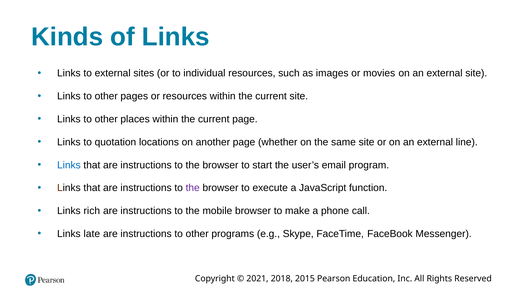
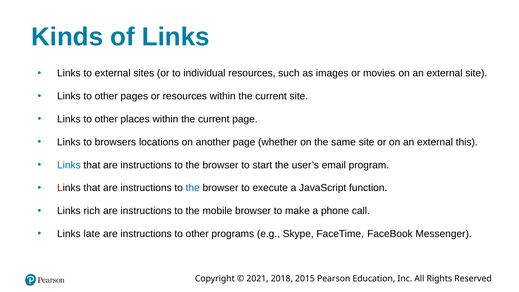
quotation: quotation -> browsers
line: line -> this
the at (193, 188) colour: purple -> blue
